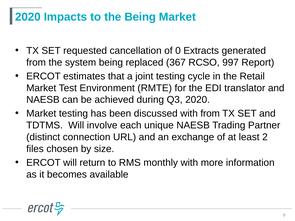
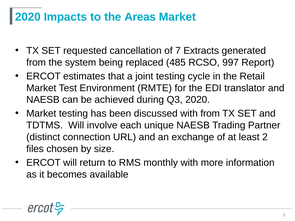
the Being: Being -> Areas
0: 0 -> 7
367: 367 -> 485
